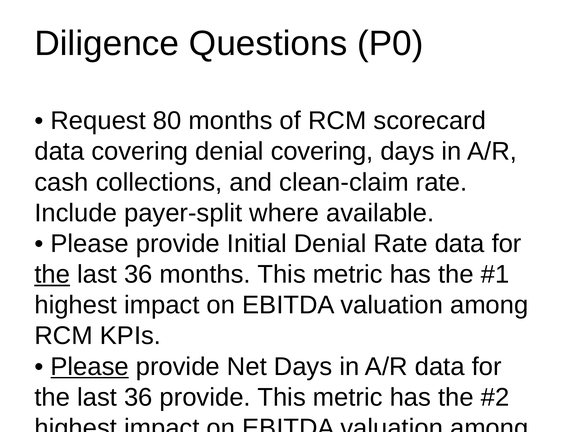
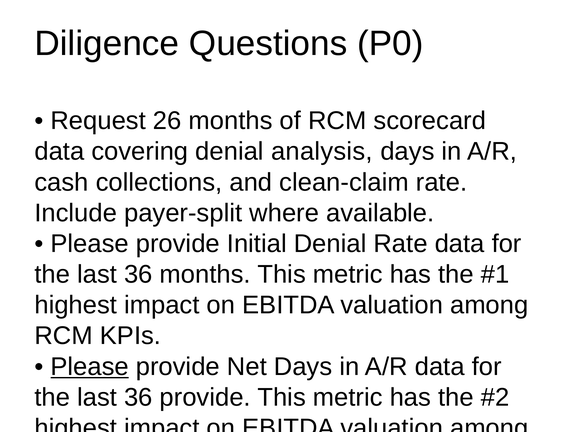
80: 80 -> 26
denial covering: covering -> analysis
the at (52, 274) underline: present -> none
